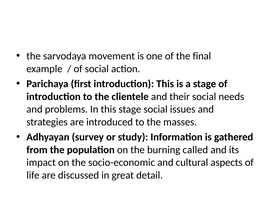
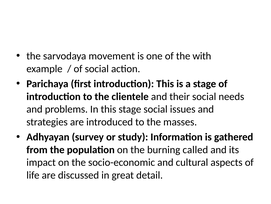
final: final -> with
